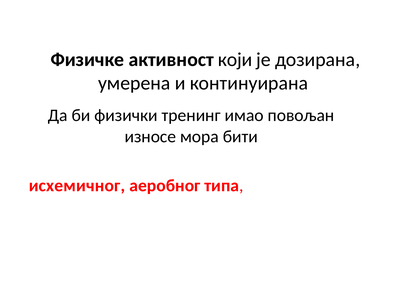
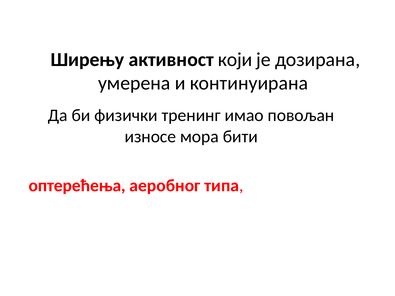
Физичке: Физичке -> Ширењу
исхемичног: исхемичног -> оптерећења
